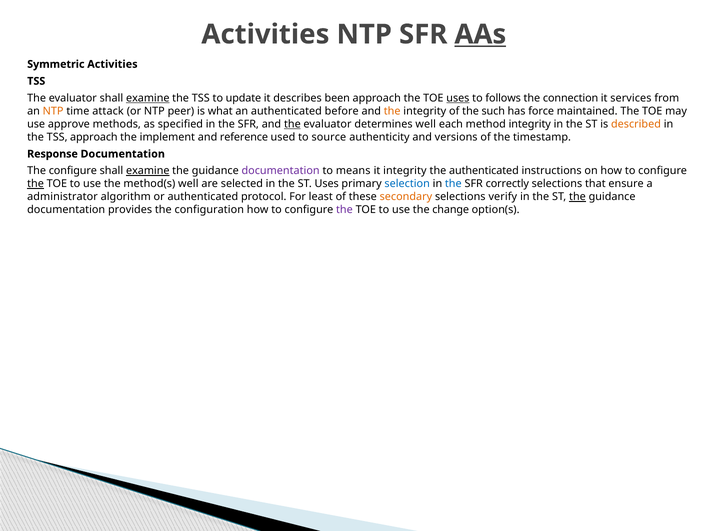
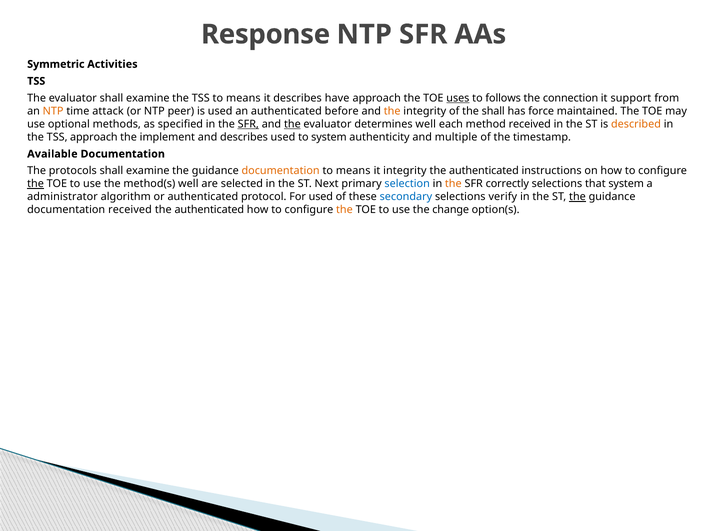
Activities at (265, 34): Activities -> Response
AAs underline: present -> none
examine at (148, 98) underline: present -> none
TSS to update: update -> means
been: been -> have
services: services -> support
is what: what -> used
the such: such -> shall
approve: approve -> optional
SFR at (248, 124) underline: none -> present
method integrity: integrity -> received
and reference: reference -> describes
to source: source -> system
versions: versions -> multiple
Response: Response -> Available
The configure: configure -> protocols
examine at (148, 171) underline: present -> none
documentation at (281, 171) colour: purple -> orange
ST Uses: Uses -> Next
the at (453, 184) colour: blue -> orange
that ensure: ensure -> system
For least: least -> used
secondary colour: orange -> blue
documentation provides: provides -> received
configuration at (209, 210): configuration -> authenticated
the at (344, 210) colour: purple -> orange
